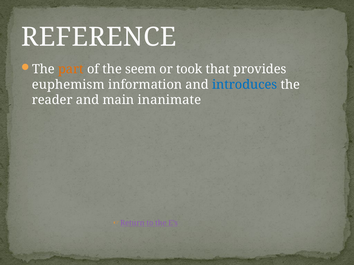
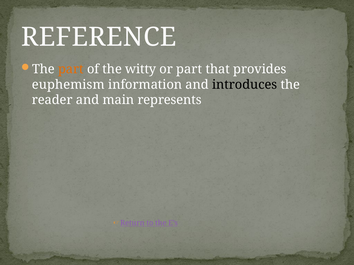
seem: seem -> witty
or took: took -> part
introduces colour: blue -> black
inanimate: inanimate -> represents
